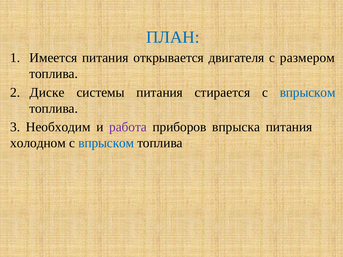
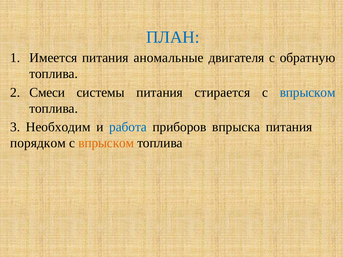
открывается: открывается -> аномальные
размером: размером -> обратную
Диске: Диске -> Смеси
работа colour: purple -> blue
холодном: холодном -> порядком
впрыском at (106, 143) colour: blue -> orange
